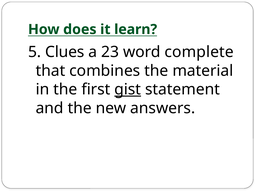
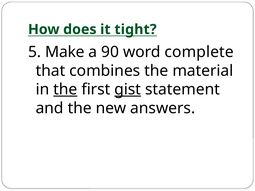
learn: learn -> tight
Clues: Clues -> Make
23: 23 -> 90
the at (65, 90) underline: none -> present
